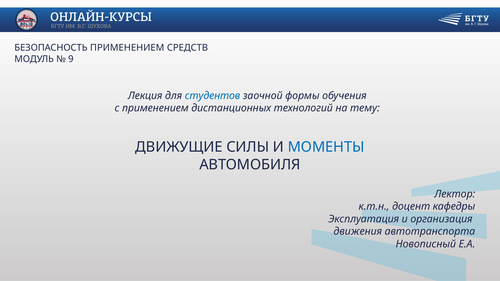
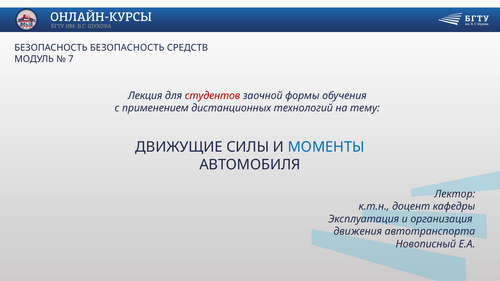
БЕЗОПАСНОСТЬ ПРИМЕНЕНИЕМ: ПРИМЕНЕНИЕМ -> БЕЗОПАСНОСТЬ
9: 9 -> 7
студентов colour: blue -> red
